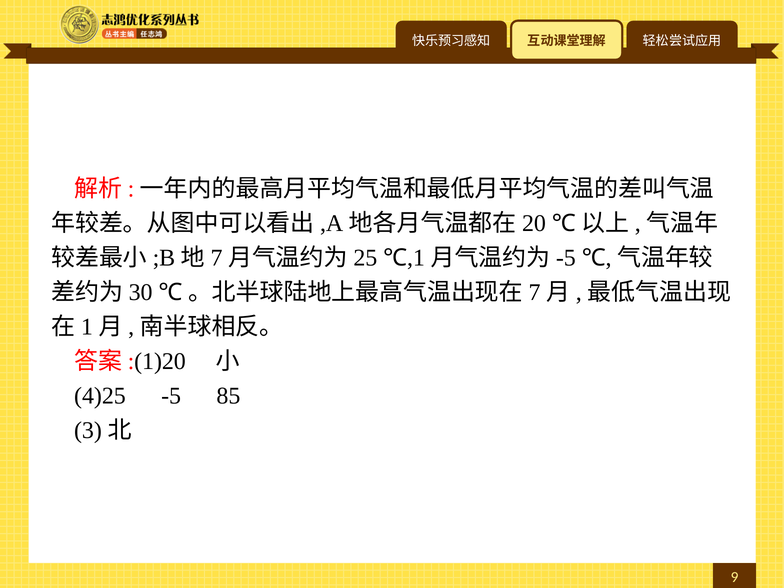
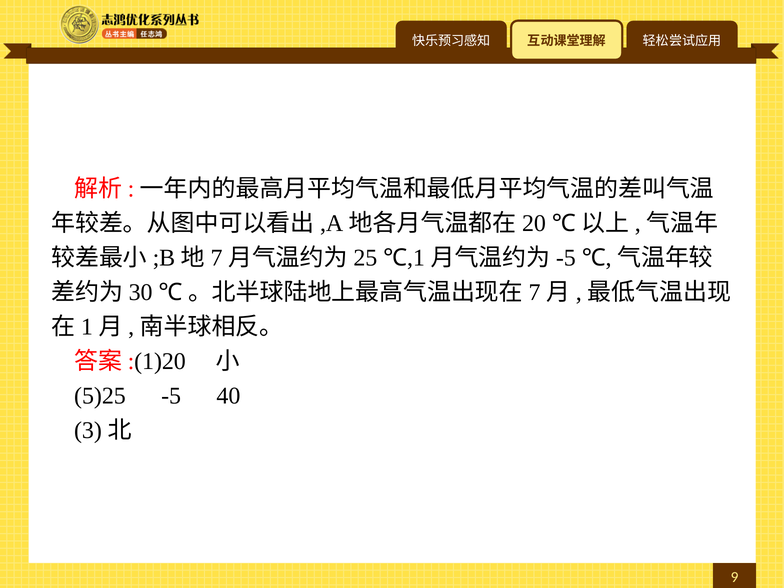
4)25: 4)25 -> 5)25
85: 85 -> 40
